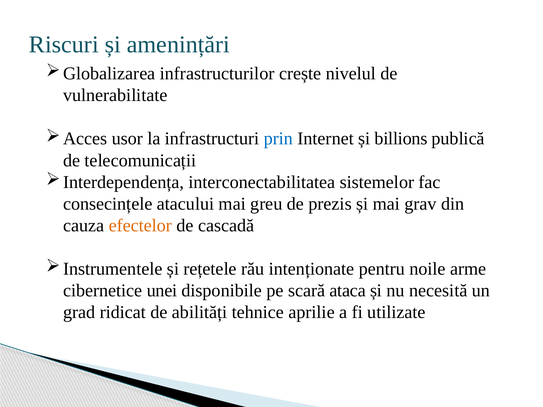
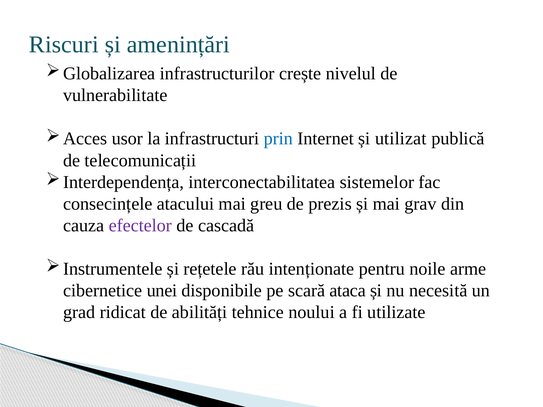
billions: billions -> utilizat
efectelor colour: orange -> purple
aprilie: aprilie -> noului
